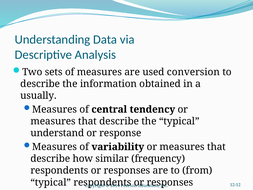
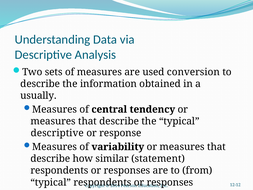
understand at (57, 133): understand -> descriptive
frequency: frequency -> statement
